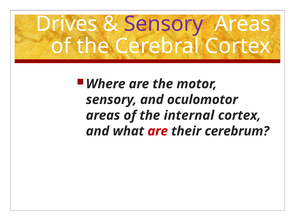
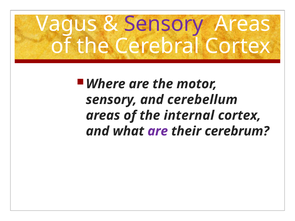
Drives: Drives -> Vagus
oculomotor: oculomotor -> cerebellum
are at (158, 131) colour: red -> purple
